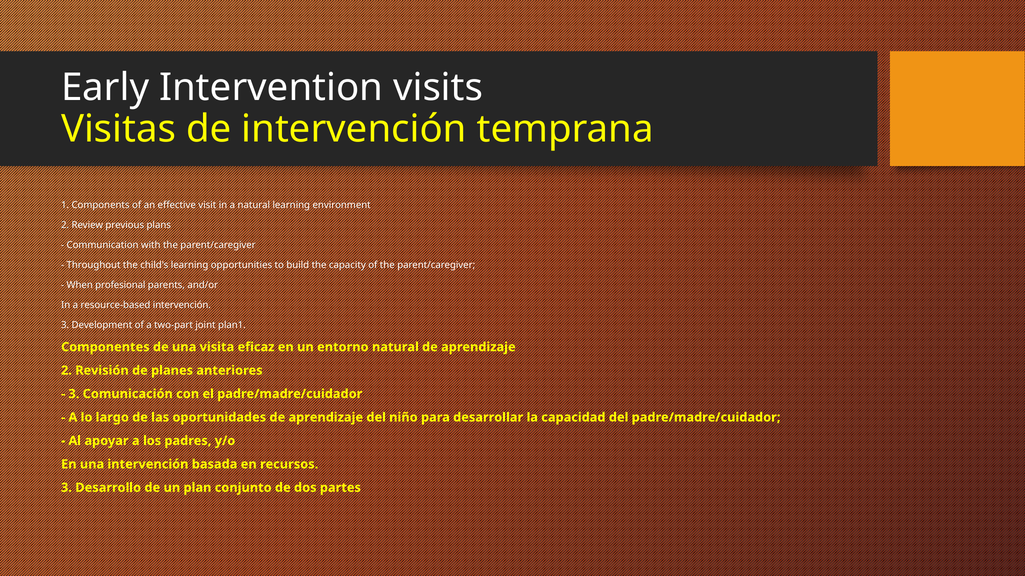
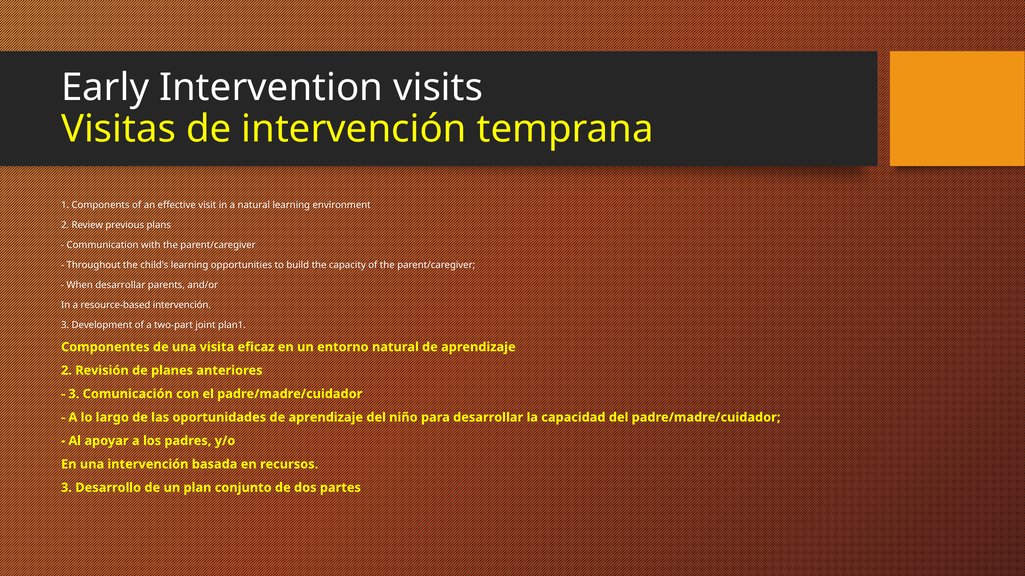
When profesional: profesional -> desarrollar
